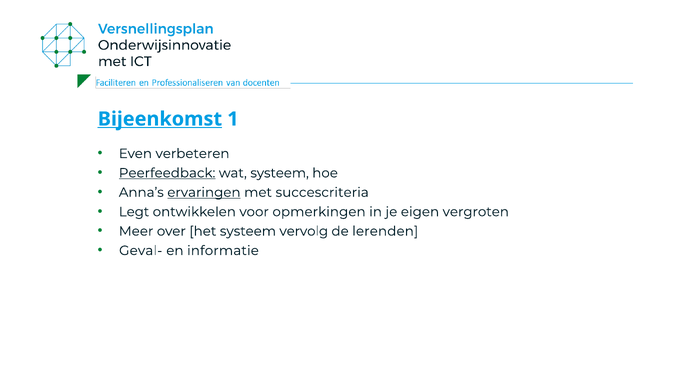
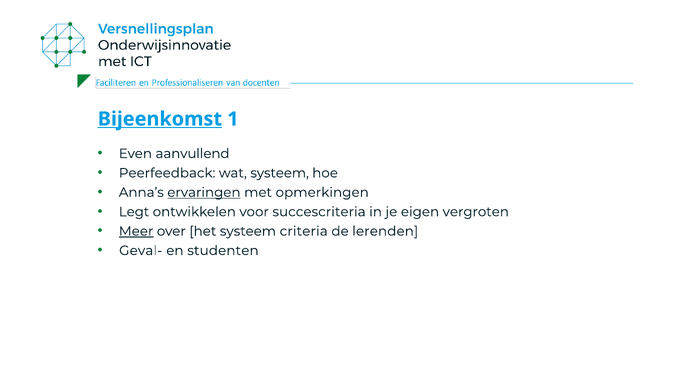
verbeteren: verbeteren -> aanvullend
Peerfeedback underline: present -> none
succescriteria: succescriteria -> opmerkingen
opmerkingen: opmerkingen -> succescriteria
Meer underline: none -> present
vervolg: vervolg -> criteria
informatie: informatie -> studenten
